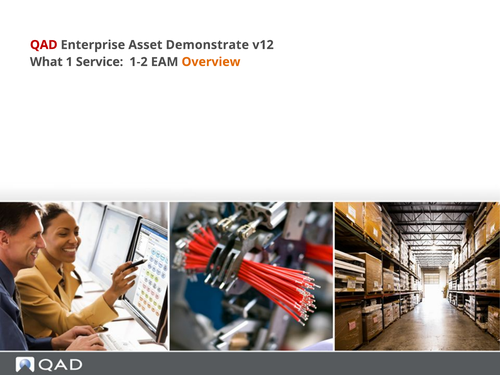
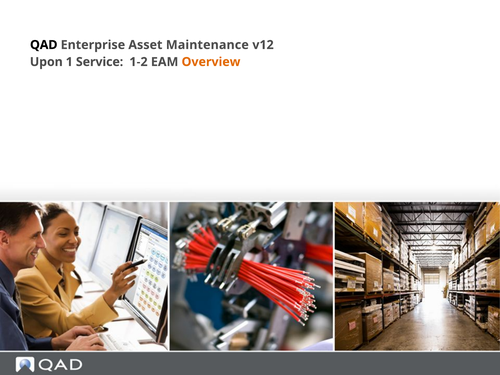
QAD colour: red -> black
Demonstrate: Demonstrate -> Maintenance
What: What -> Upon
